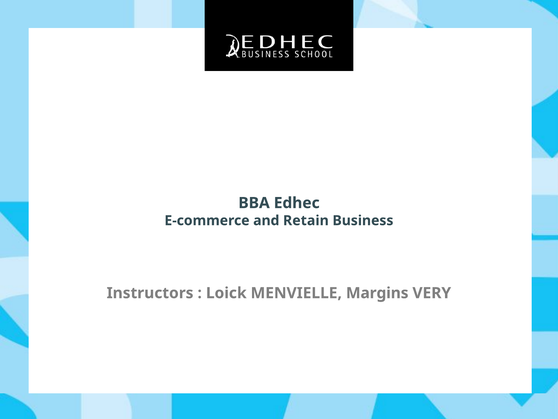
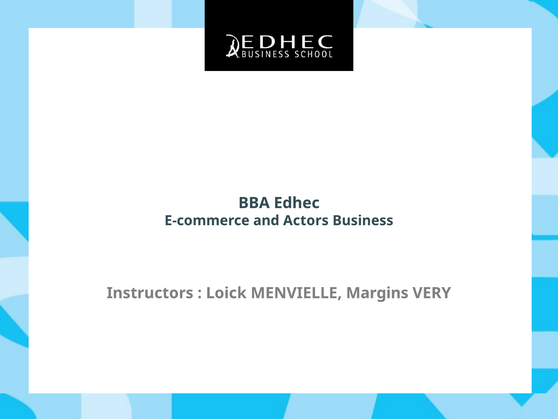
Retain: Retain -> Actors
